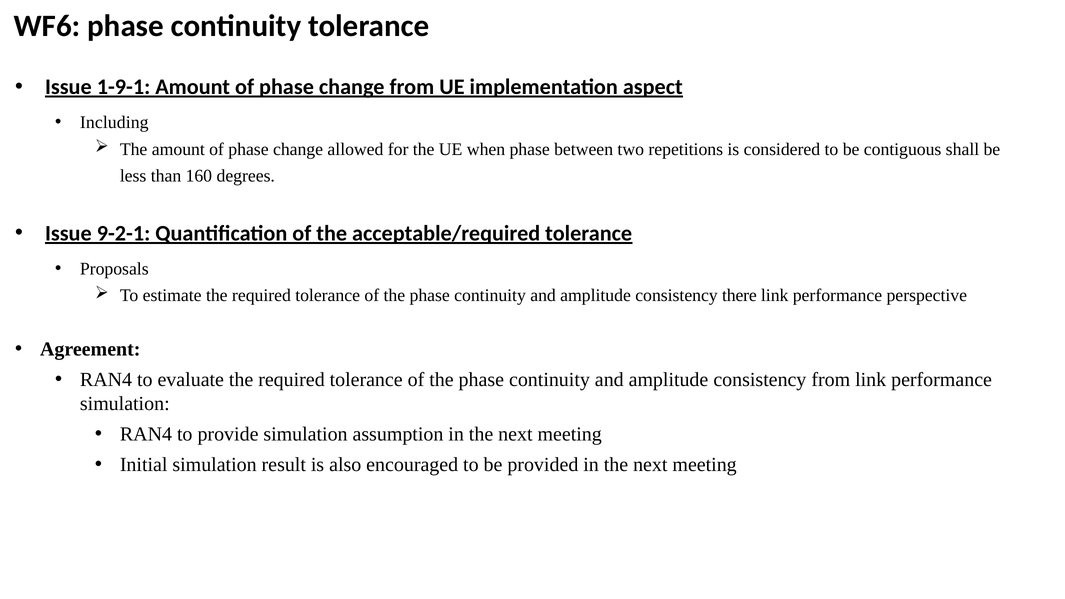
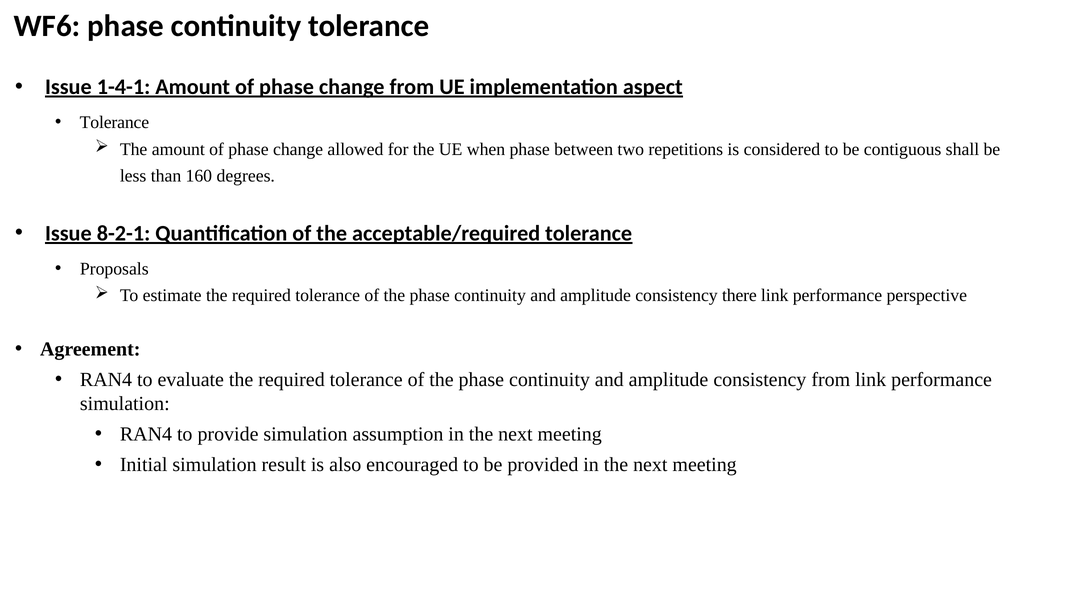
1-9-1: 1-9-1 -> 1-4-1
Including at (114, 123): Including -> Tolerance
9-2-1: 9-2-1 -> 8-2-1
